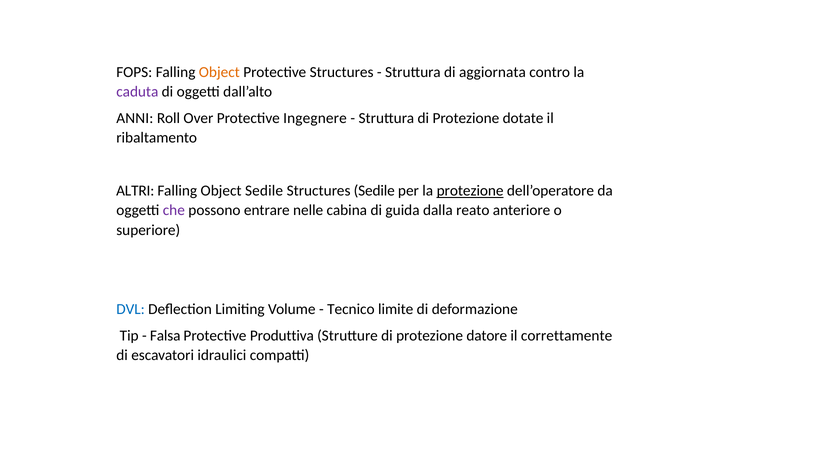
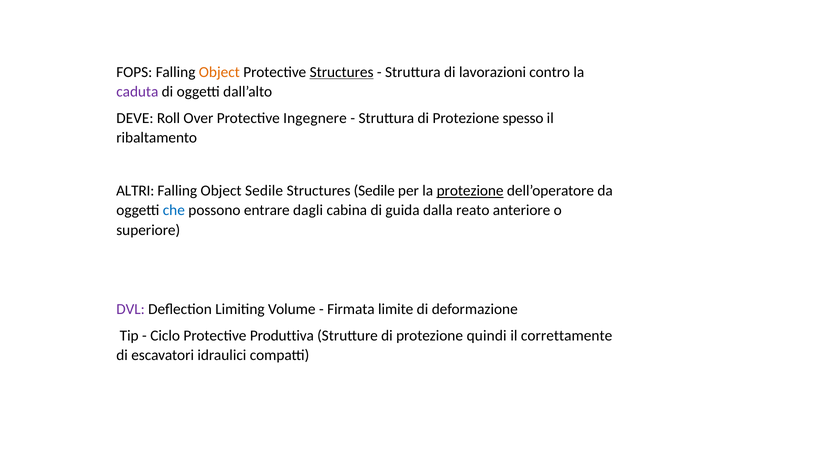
Structures at (342, 72) underline: none -> present
aggiornata: aggiornata -> lavorazioni
ANNI: ANNI -> DEVE
dotate: dotate -> spesso
che colour: purple -> blue
nelle: nelle -> dagli
DVL colour: blue -> purple
Tecnico: Tecnico -> Firmata
Falsa: Falsa -> Ciclo
datore: datore -> quindi
